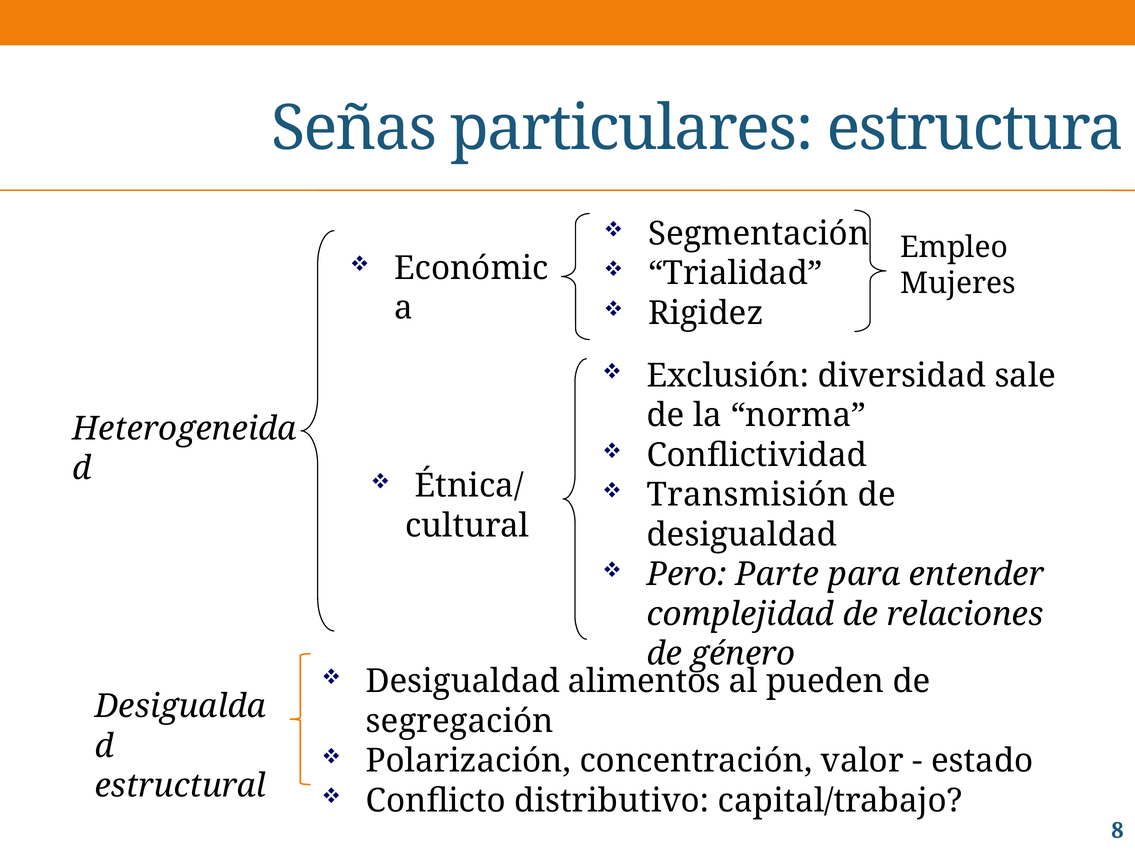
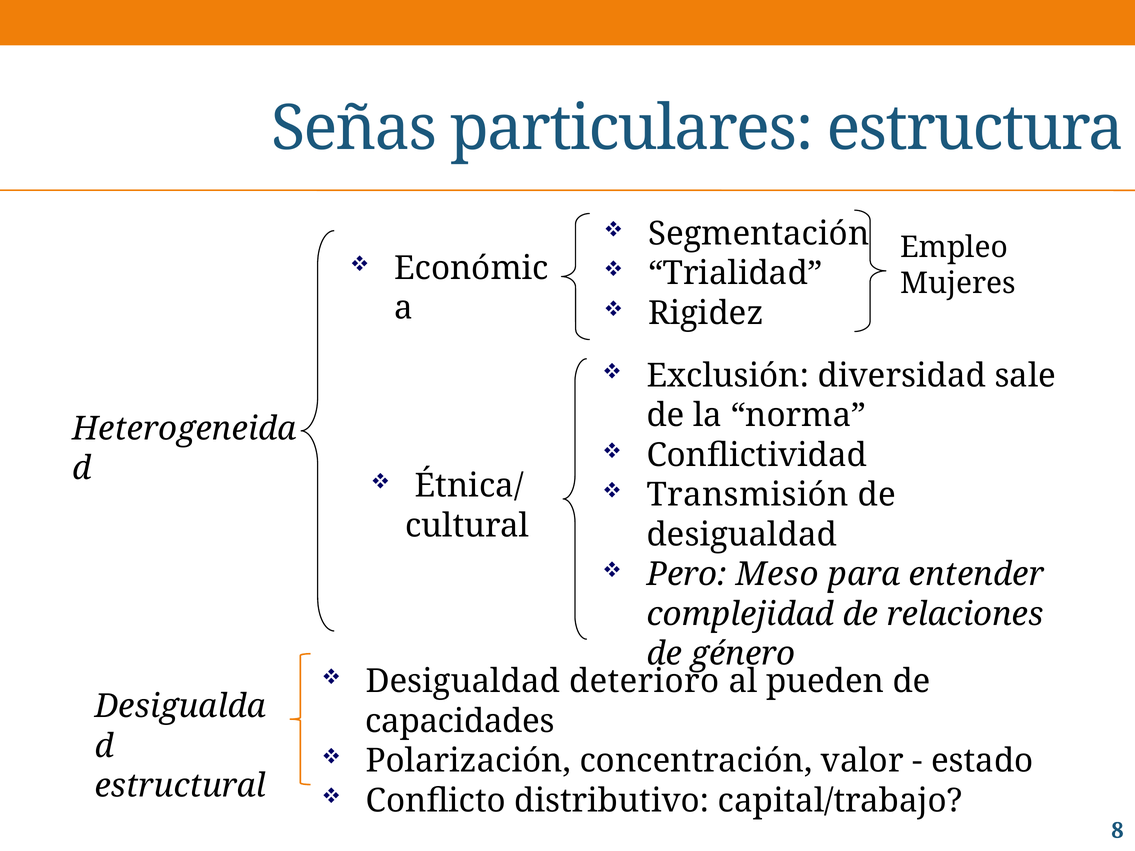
Parte: Parte -> Meso
alimentos: alimentos -> deterioro
segregación: segregación -> capacidades
